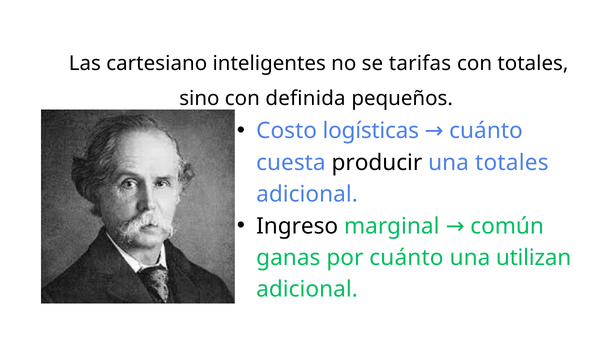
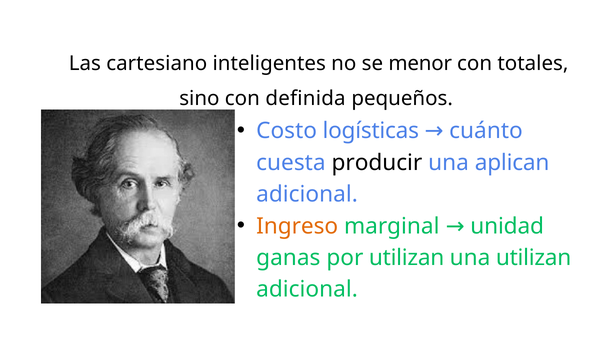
tarifas: tarifas -> menor
una totales: totales -> aplican
Ingreso colour: black -> orange
común: común -> unidad
por cuánto: cuánto -> utilizan
